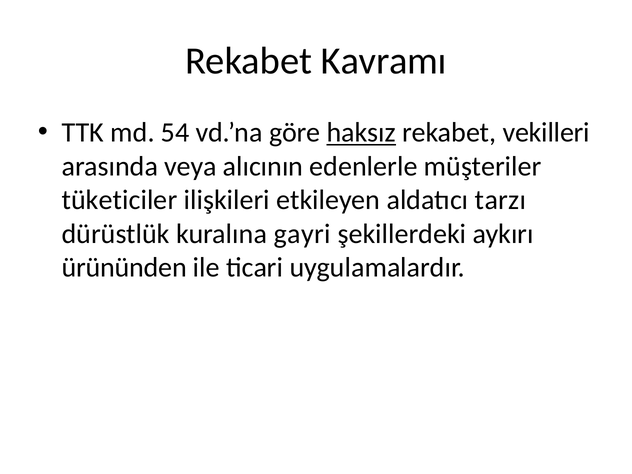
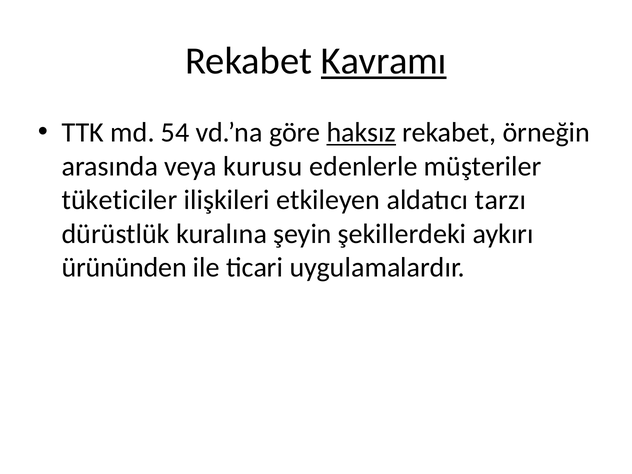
Kavramı underline: none -> present
vekilleri: vekilleri -> örneğin
alıcının: alıcının -> kurusu
gayri: gayri -> şeyin
